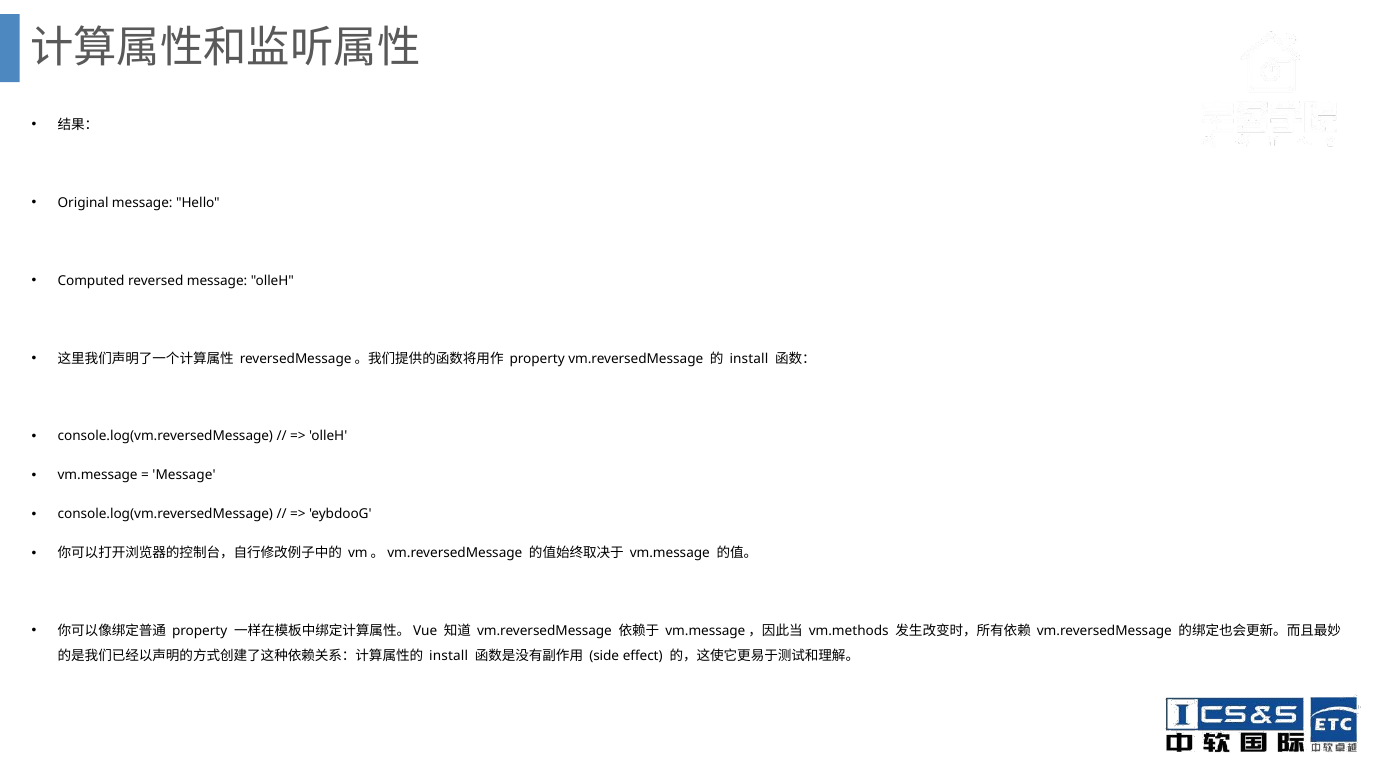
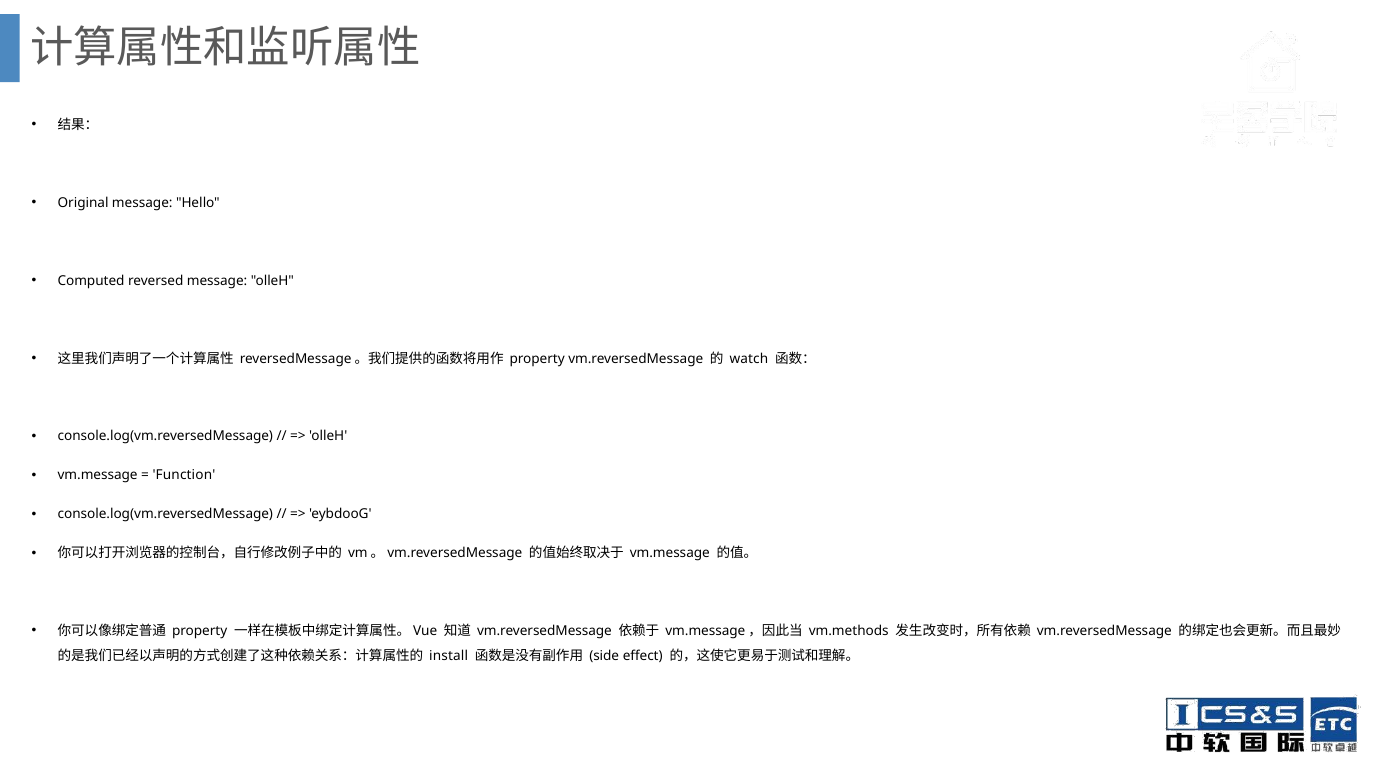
install at (749, 358): install -> watch
Message at (184, 475): Message -> Function
